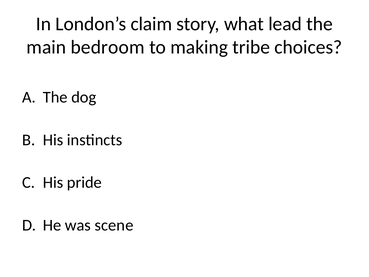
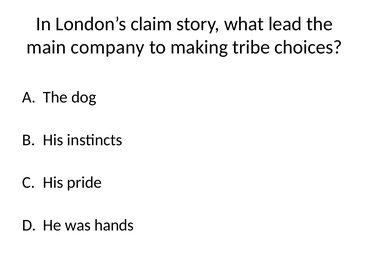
bedroom: bedroom -> company
scene: scene -> hands
